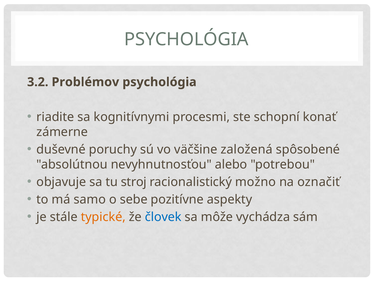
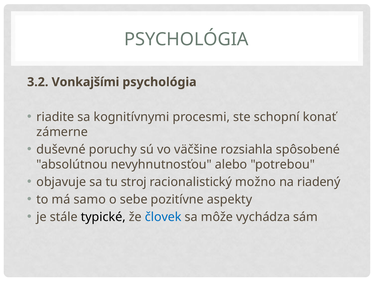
Problémov: Problémov -> Vonkajšími
založená: založená -> rozsiahla
označiť: označiť -> riadený
typické colour: orange -> black
